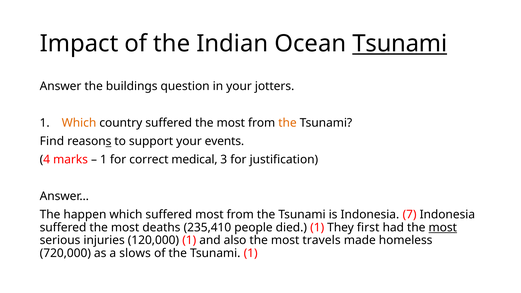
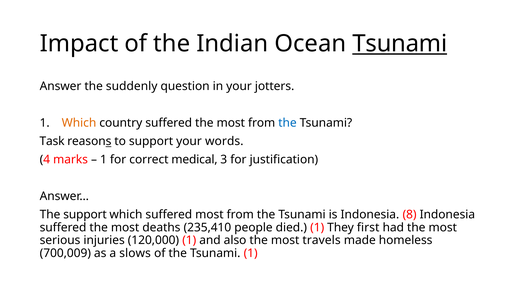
buildings: buildings -> suddenly
the at (287, 123) colour: orange -> blue
Find: Find -> Task
events: events -> words
The happen: happen -> support
7: 7 -> 8
most at (443, 227) underline: present -> none
720,000: 720,000 -> 700,009
